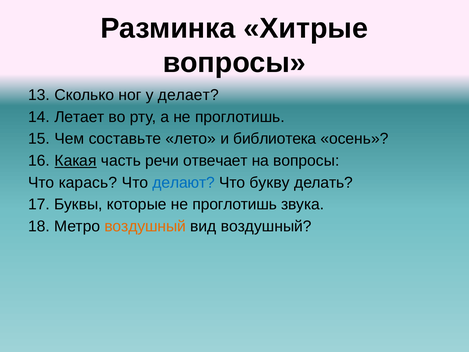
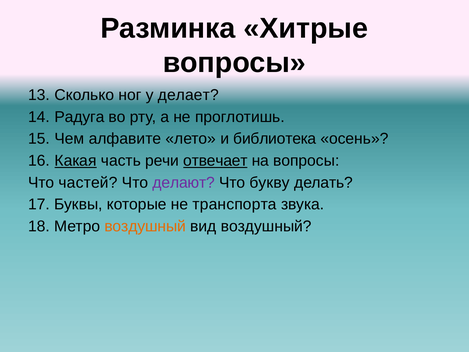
Летает: Летает -> Радуга
составьте: составьте -> алфавите
отвечает underline: none -> present
карась: карась -> частей
делают colour: blue -> purple
которые не проглотишь: проглотишь -> транспорта
